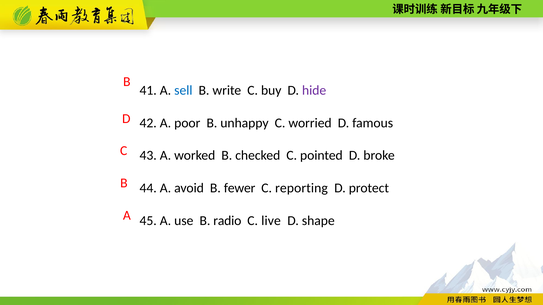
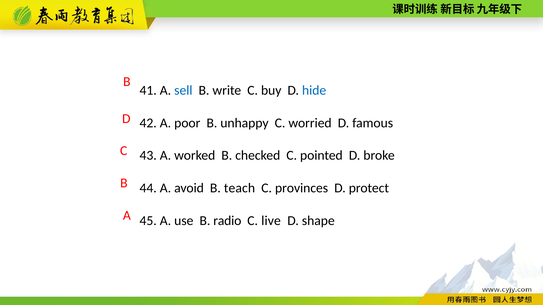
hide colour: purple -> blue
fewer: fewer -> teach
reporting: reporting -> provinces
